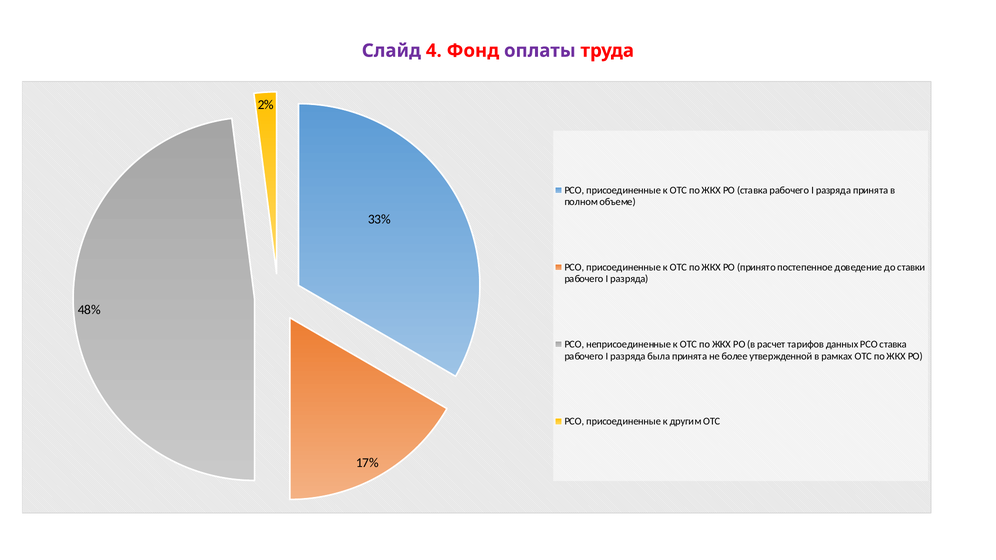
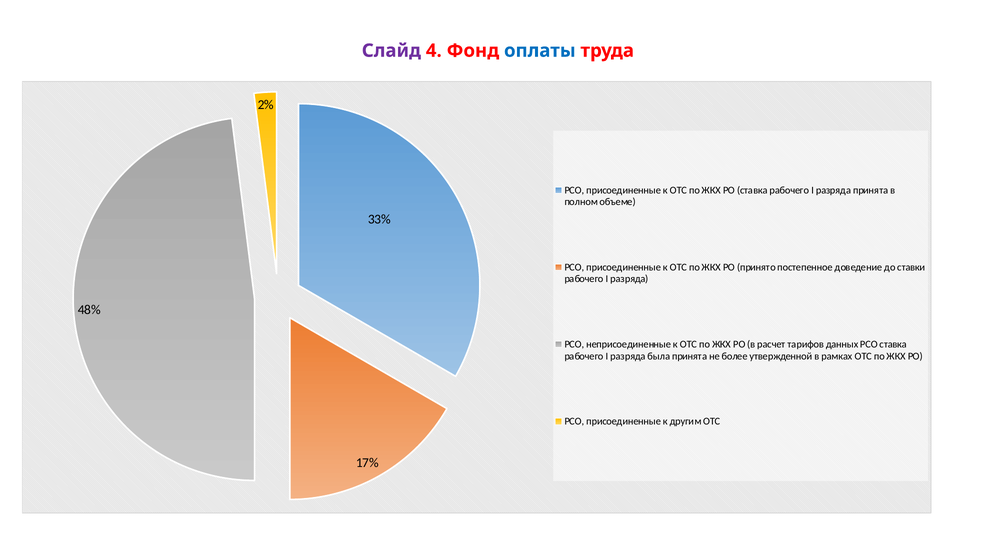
оплаты colour: purple -> blue
